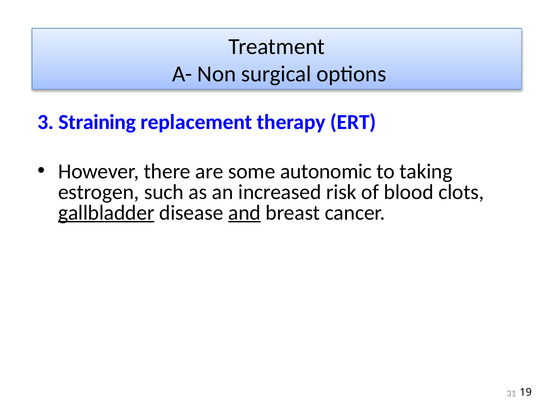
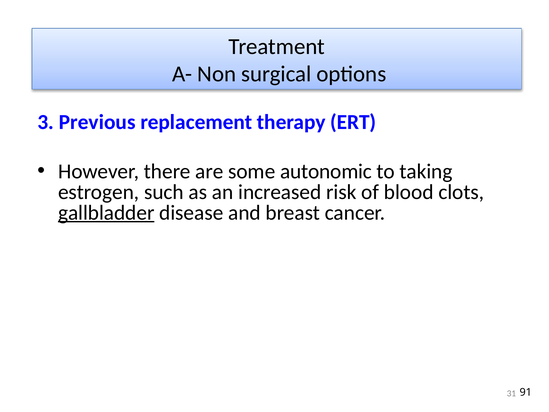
Straining: Straining -> Previous
and underline: present -> none
19: 19 -> 91
